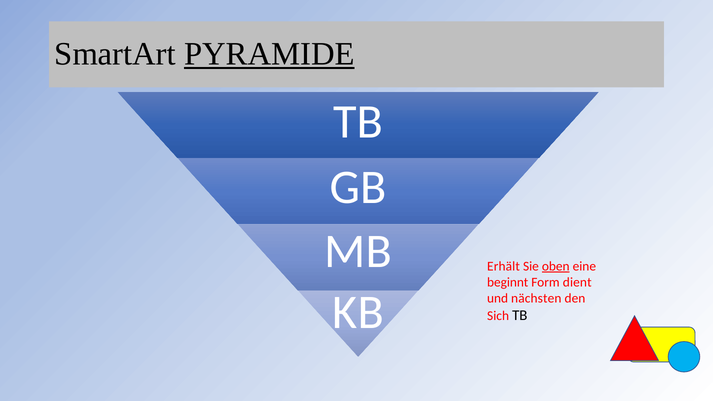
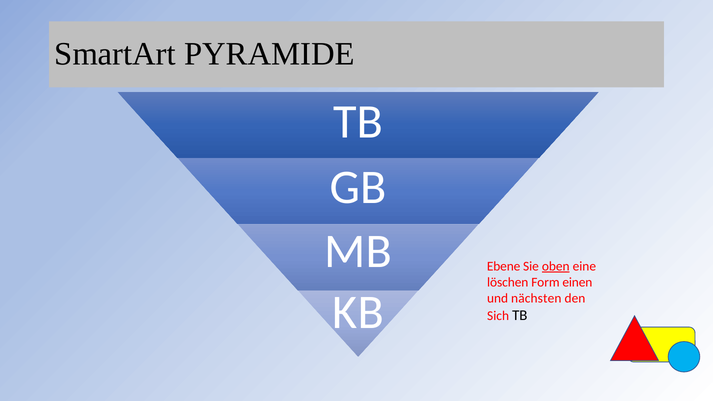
PYRAMIDE underline: present -> none
Erhält: Erhält -> Ebene
beginnt: beginnt -> löschen
dient: dient -> einen
